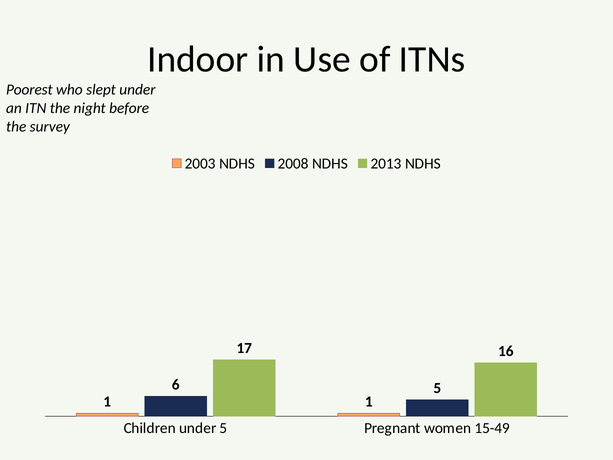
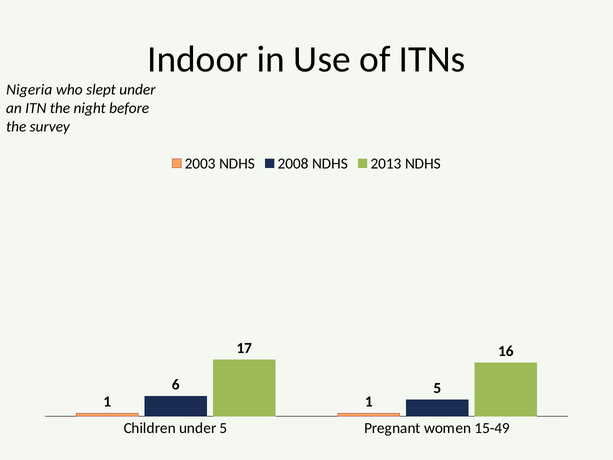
Poorest: Poorest -> Nigeria
